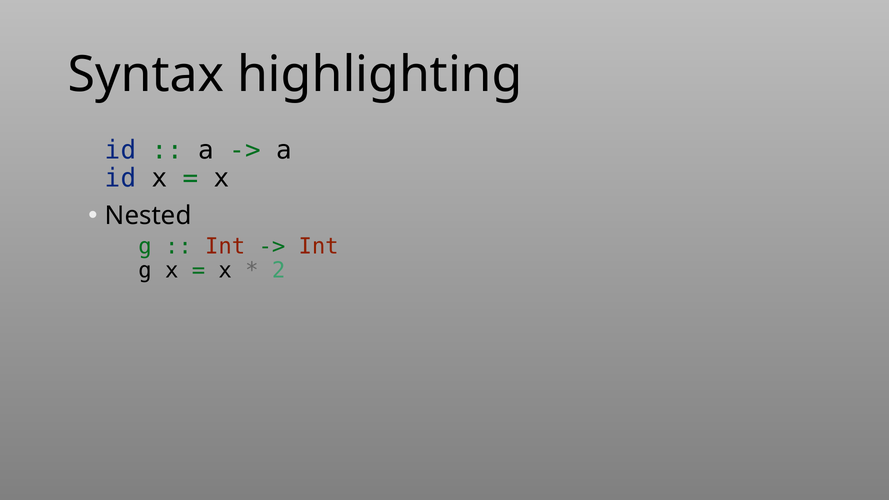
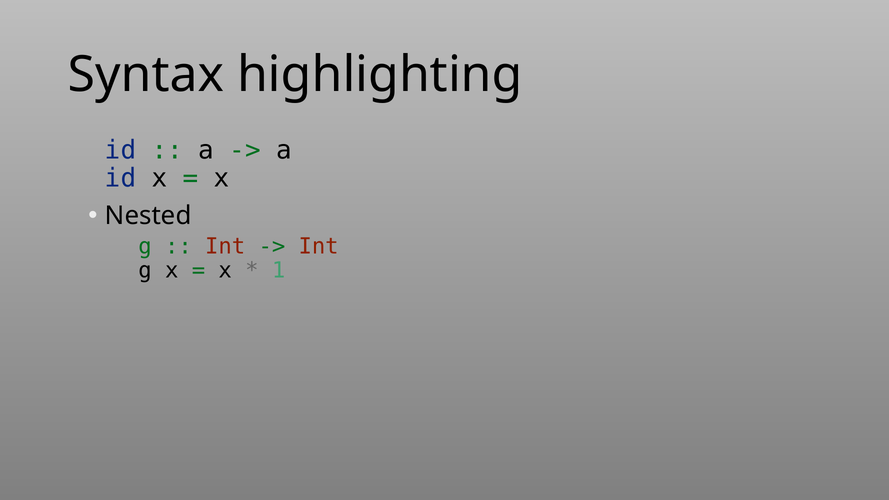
2: 2 -> 1
